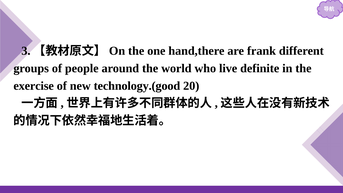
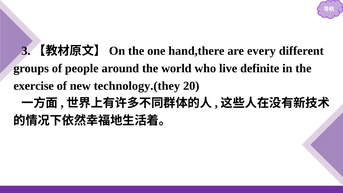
frank: frank -> every
technology.(good: technology.(good -> technology.(they
